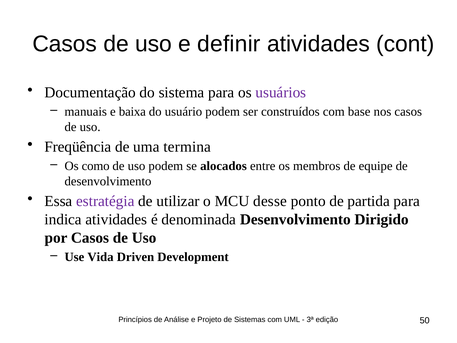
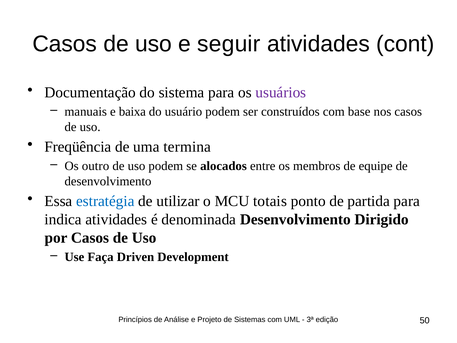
definir: definir -> seguir
como: como -> outro
estratégia colour: purple -> blue
desse: desse -> totais
Vida: Vida -> Faça
